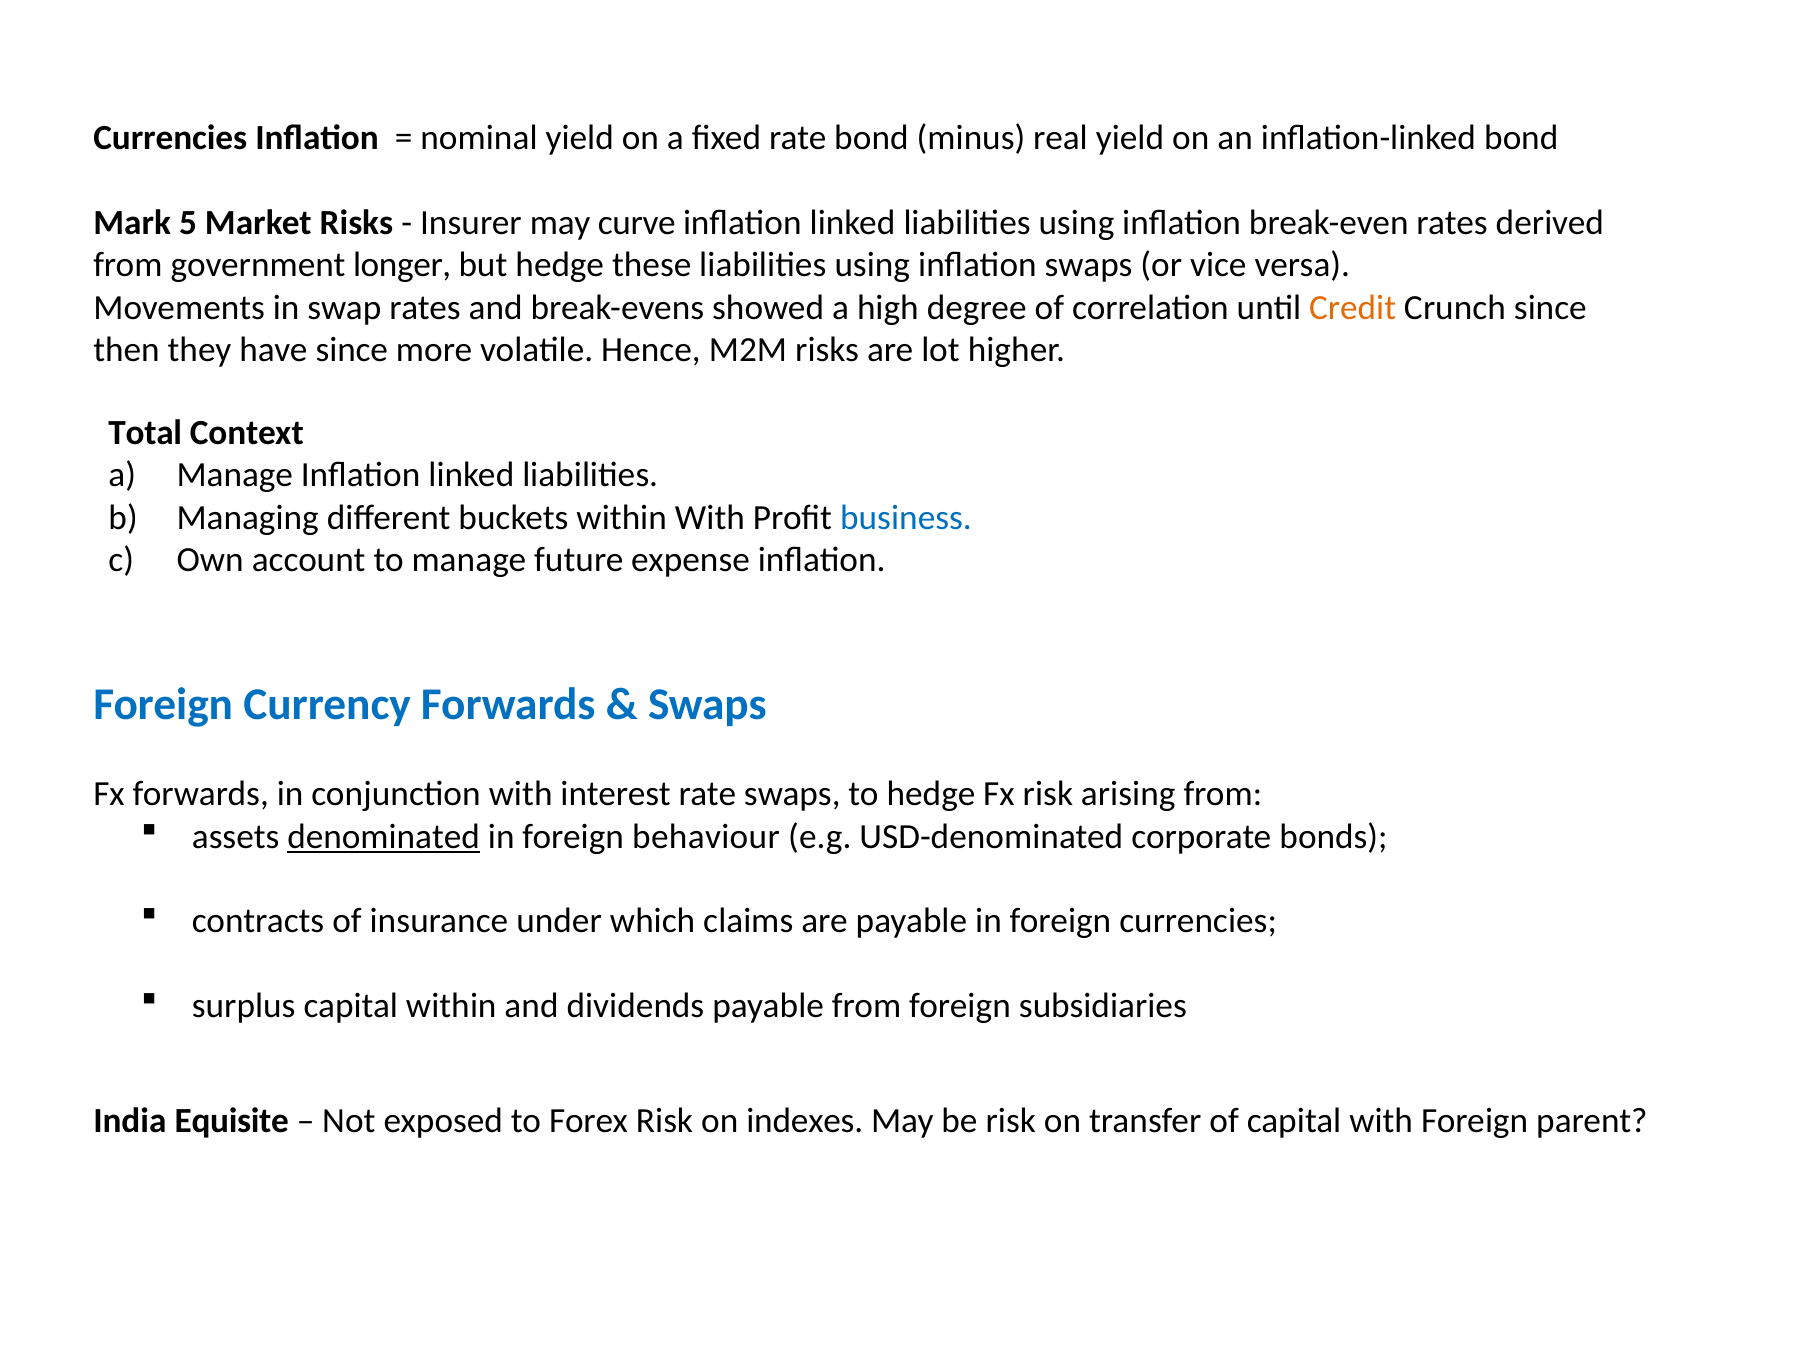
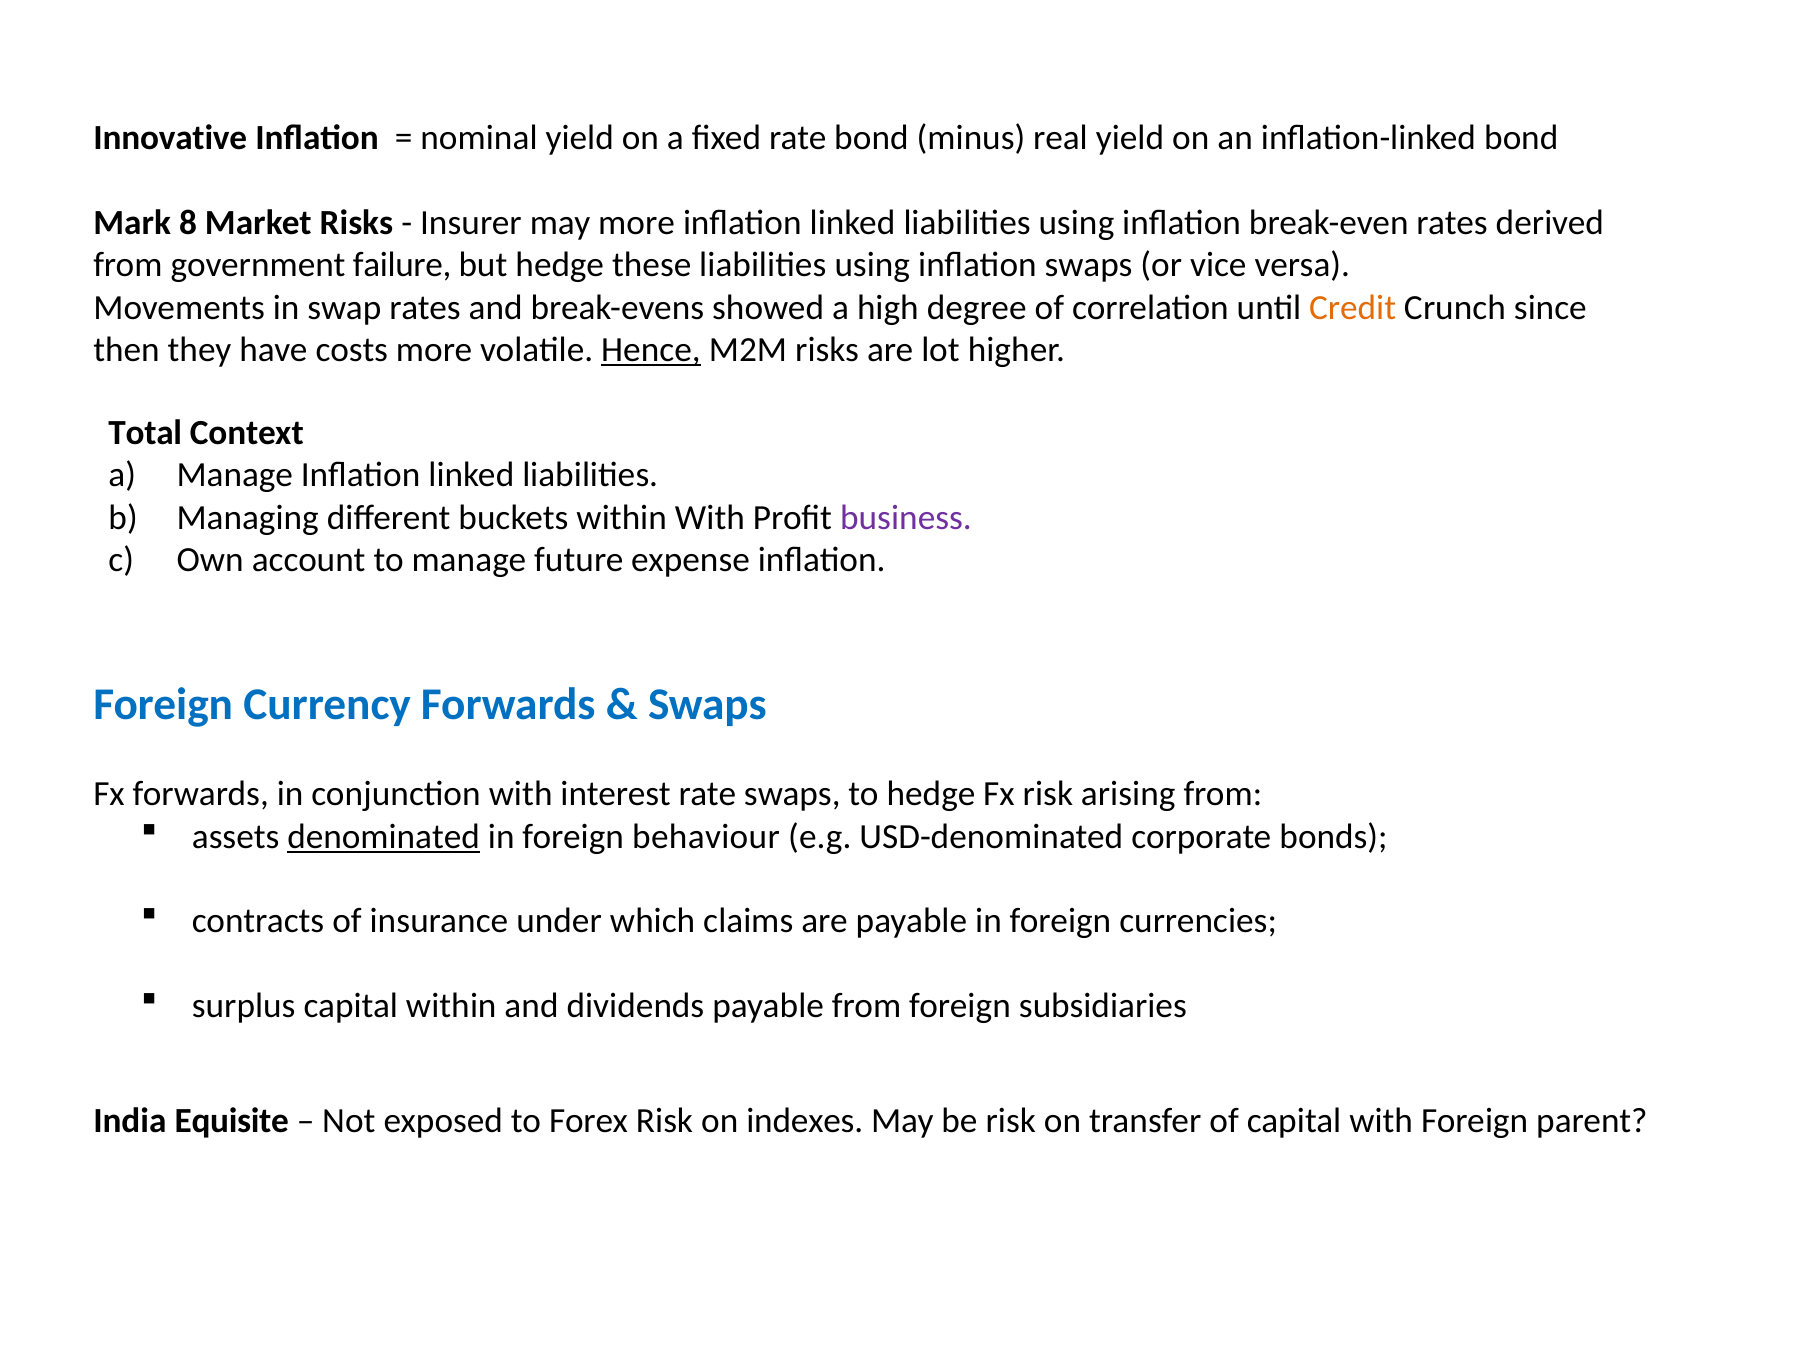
Currencies at (170, 138): Currencies -> Innovative
5: 5 -> 8
may curve: curve -> more
longer: longer -> failure
have since: since -> costs
Hence underline: none -> present
business colour: blue -> purple
